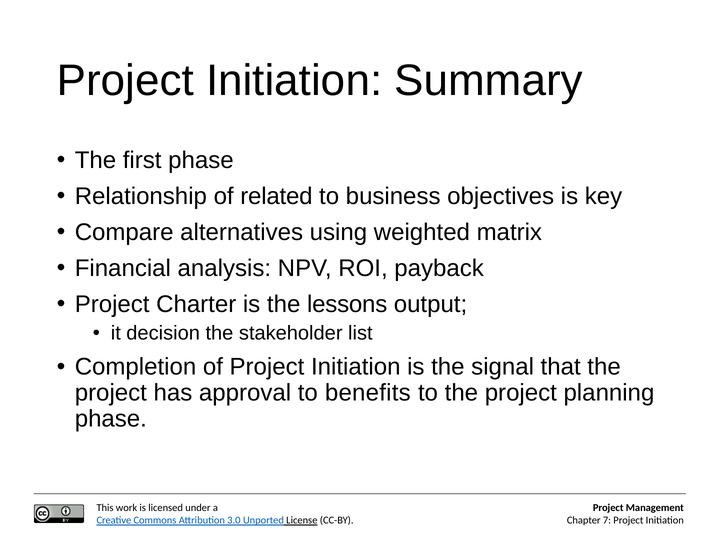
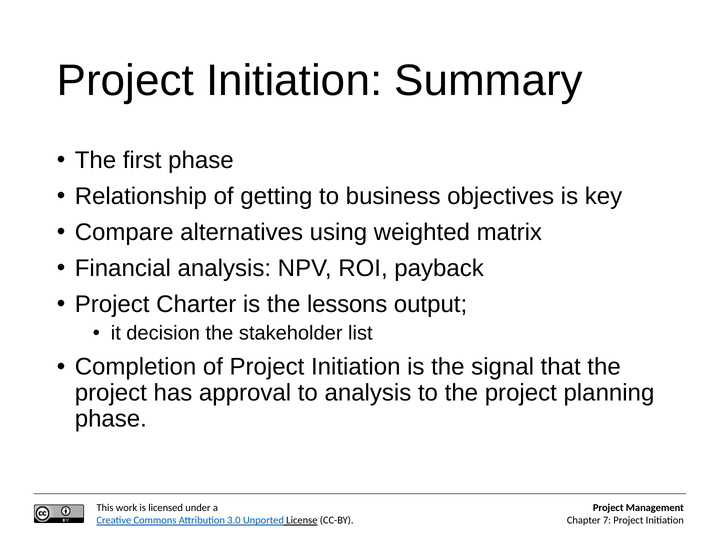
related: related -> getting
to benefits: benefits -> analysis
